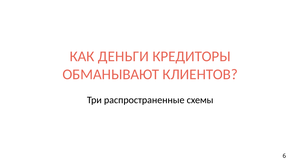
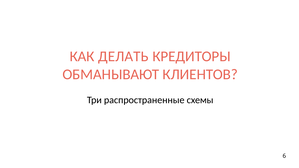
ДЕНЬГИ: ДЕНЬГИ -> ДЕЛАТЬ
